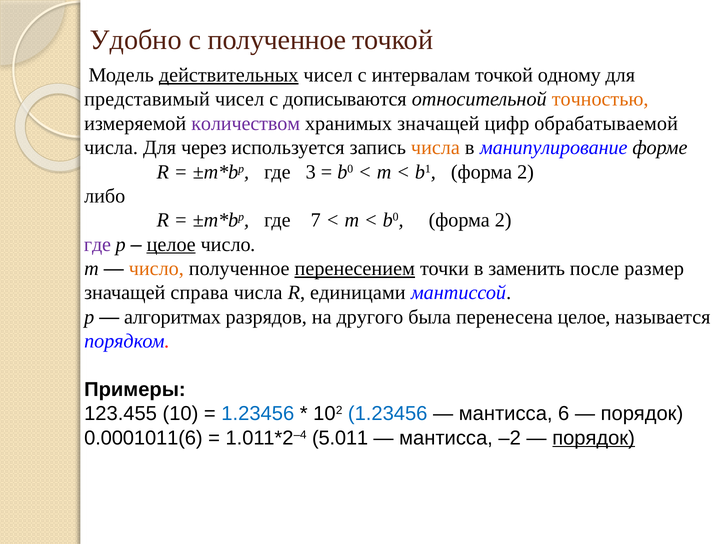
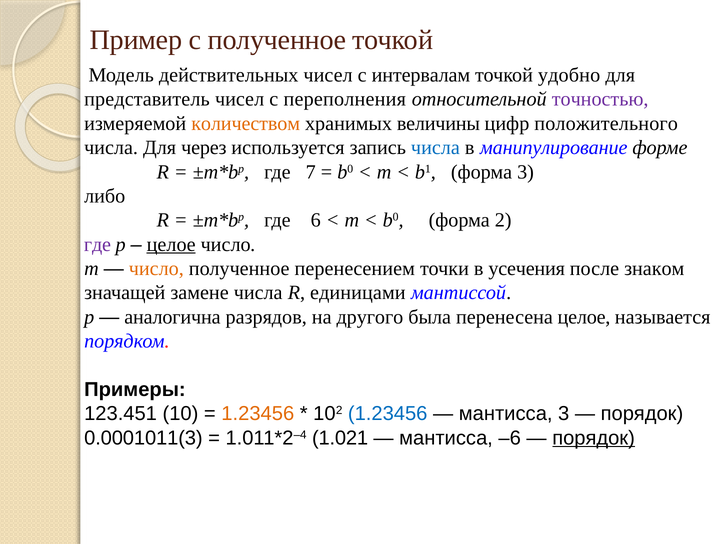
Удобно: Удобно -> Пример
действительных underline: present -> none
одному: одному -> удобно
представимый: представимый -> представитель
дописываются: дописываются -> переполнения
точностью colour: orange -> purple
количеством colour: purple -> orange
хранимых значащей: значащей -> величины
обрабатываемой: обрабатываемой -> положительного
числа at (435, 148) colour: orange -> blue
3: 3 -> 7
b1 форма 2: 2 -> 3
7: 7 -> 6
перенесением underline: present -> none
заменить: заменить -> усечения
размер: размер -> знаком
справа: справа -> замене
алгоритмах: алгоритмах -> аналогична
123.455: 123.455 -> 123.451
1.23456 at (258, 414) colour: blue -> orange
мантисса 6: 6 -> 3
0.0001011(6: 0.0001011(6 -> 0.0001011(3
5.011: 5.011 -> 1.021
–2: –2 -> –6
